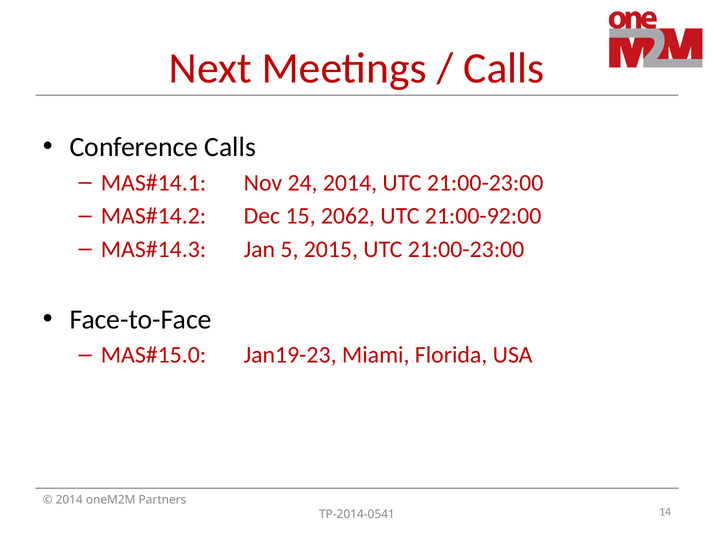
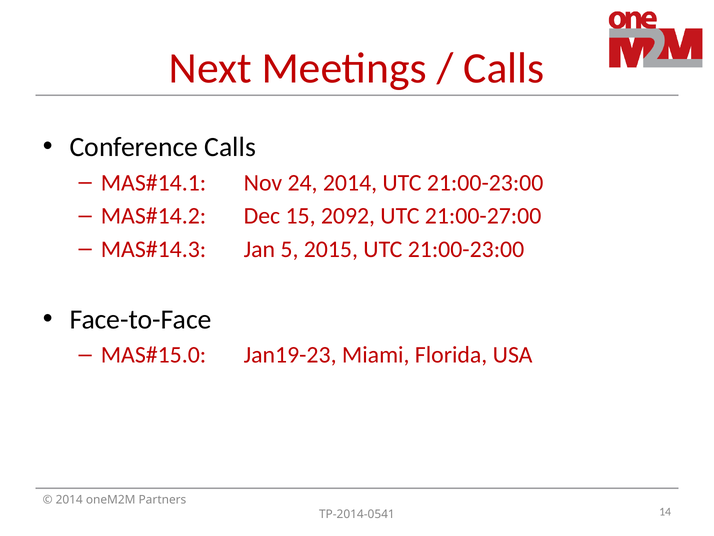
2062: 2062 -> 2092
21:00-92:00: 21:00-92:00 -> 21:00-27:00
